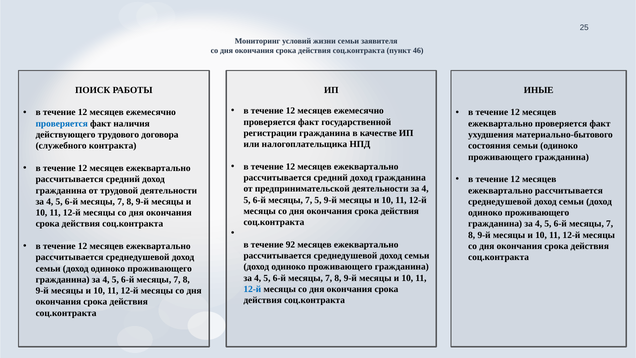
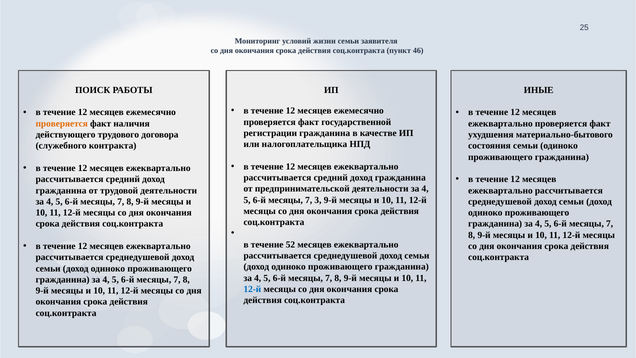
проверяется at (62, 123) colour: blue -> orange
7 5: 5 -> 3
92: 92 -> 52
